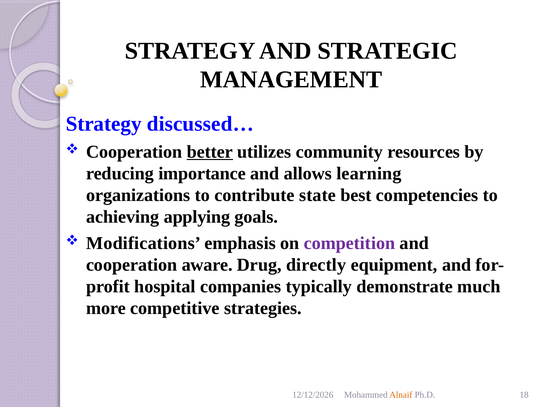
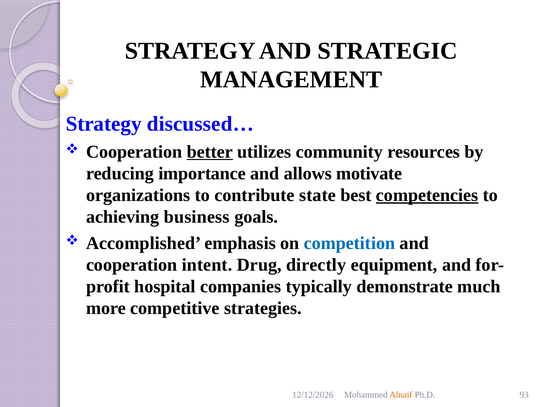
learning: learning -> motivate
competencies underline: none -> present
applying: applying -> business
Modifications: Modifications -> Accomplished
competition colour: purple -> blue
aware: aware -> intent
18: 18 -> 93
